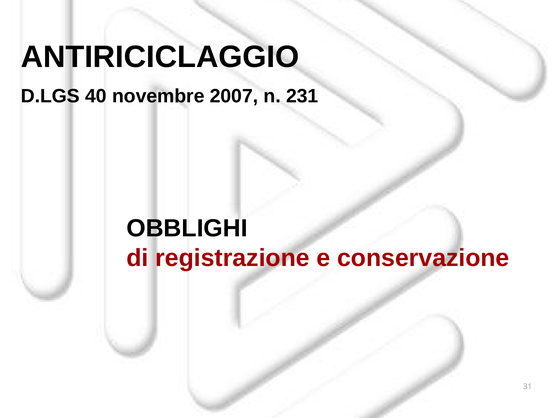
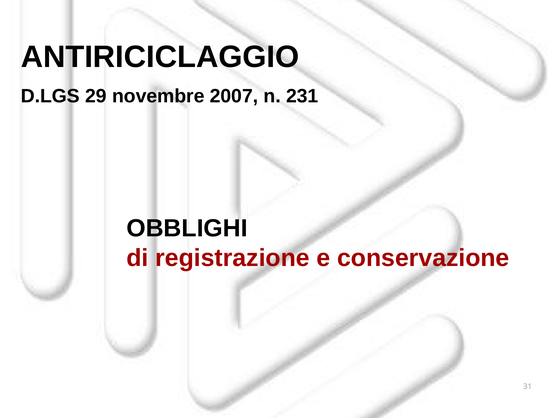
40: 40 -> 29
